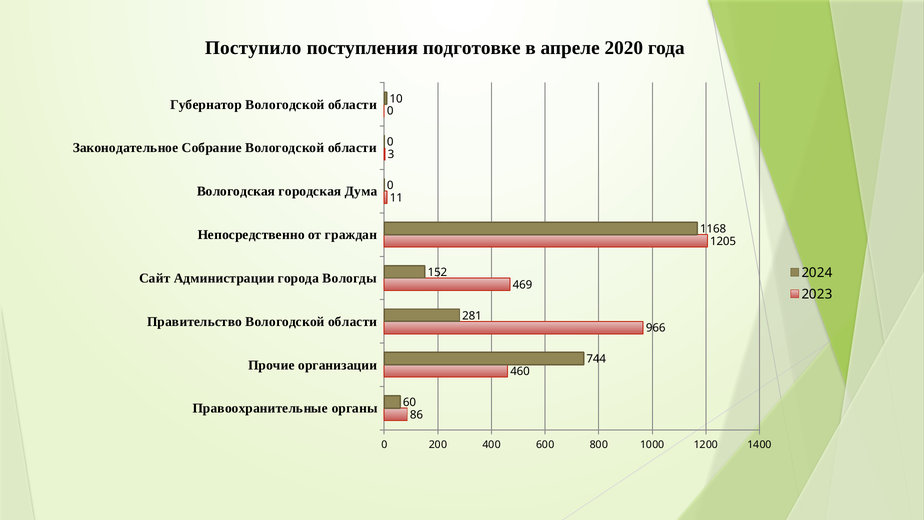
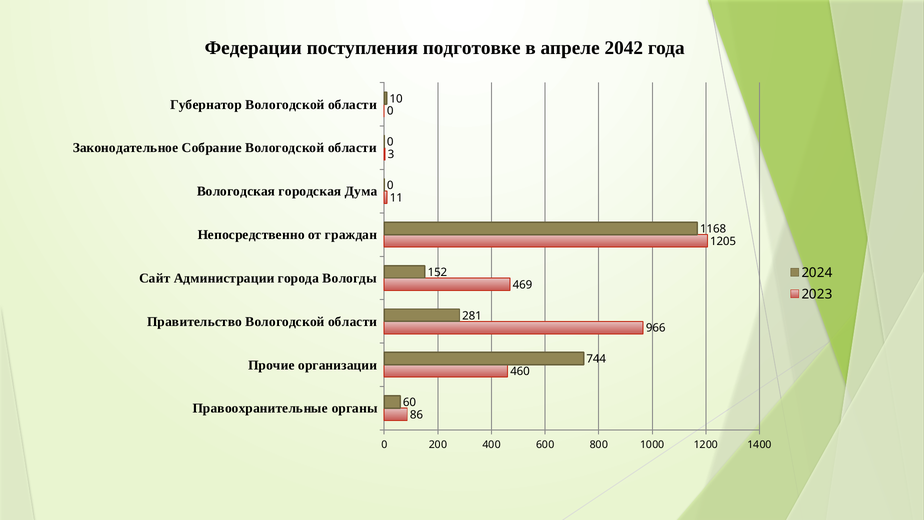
Поступило: Поступило -> Федерации
2020: 2020 -> 2042
